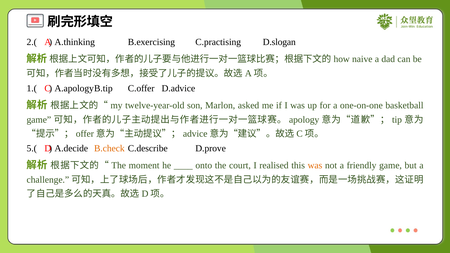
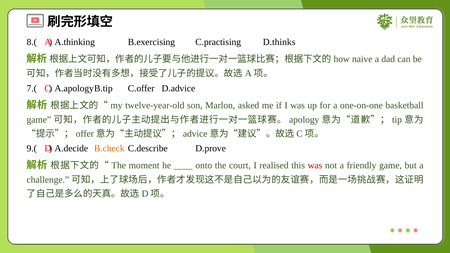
2.(: 2.( -> 8.(
D.slogan: D.slogan -> D.thinks
1.(: 1.( -> 7.(
5.(: 5.( -> 9.(
was at (315, 165) colour: orange -> red
